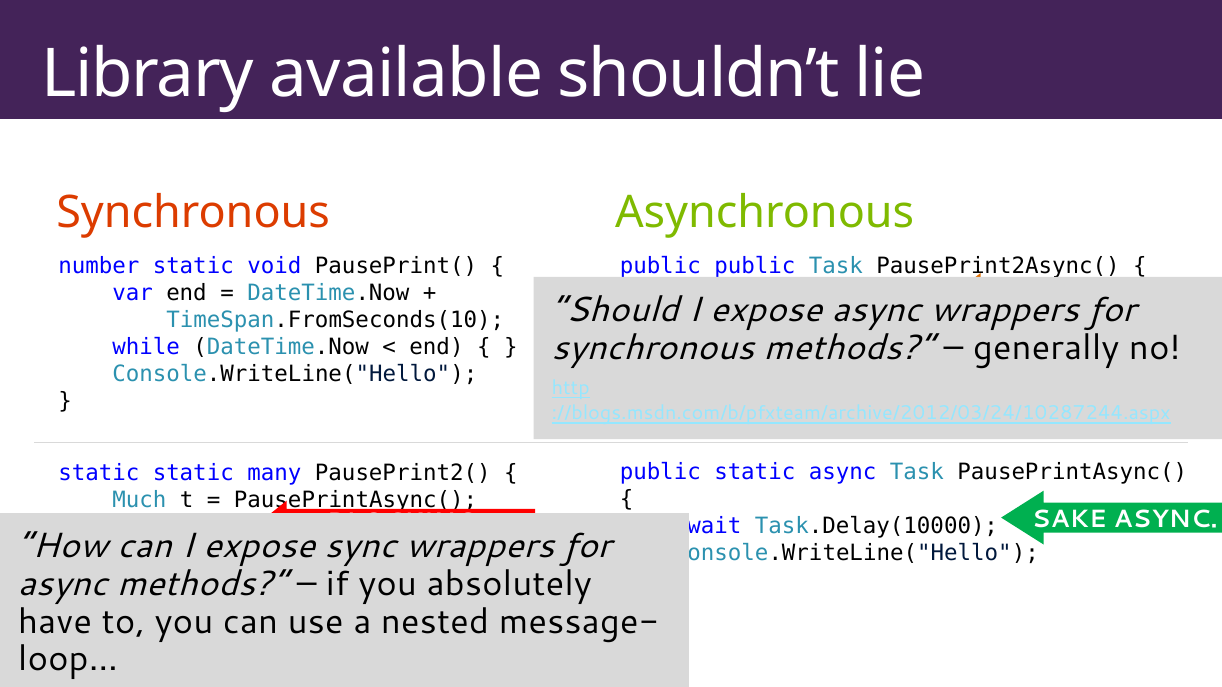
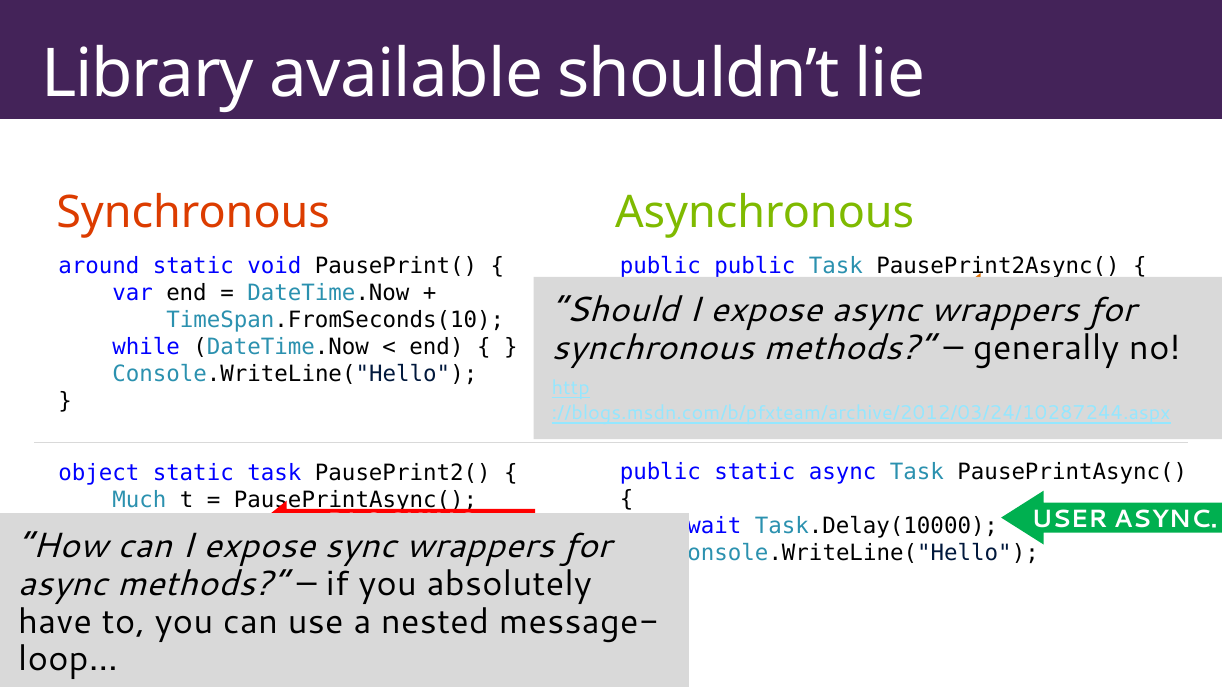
number: number -> around
static at (99, 473): static -> object
many at (274, 473): many -> task
SAKE: SAKE -> USER
